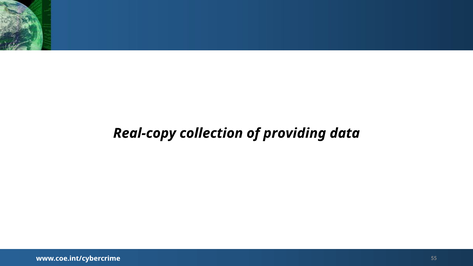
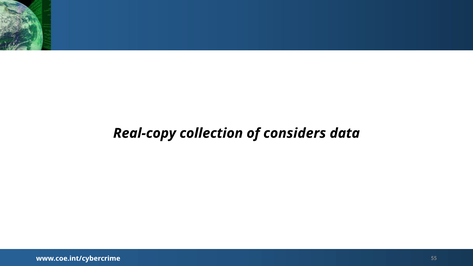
providing: providing -> considers
